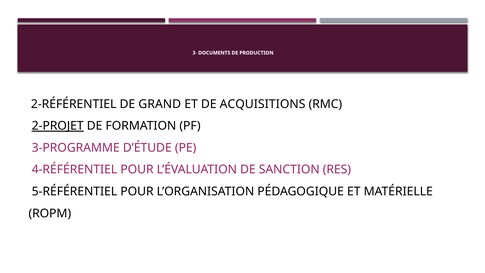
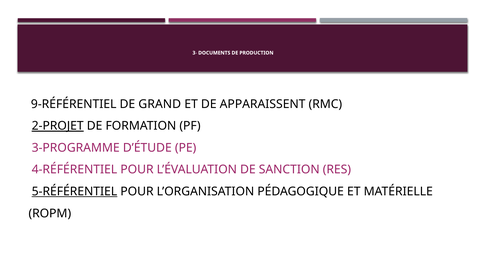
2-RÉFÉRENTIEL: 2-RÉFÉRENTIEL -> 9-RÉFÉRENTIEL
ACQUISITIONS: ACQUISITIONS -> APPARAISSENT
5-RÉFÉRENTIEL underline: none -> present
